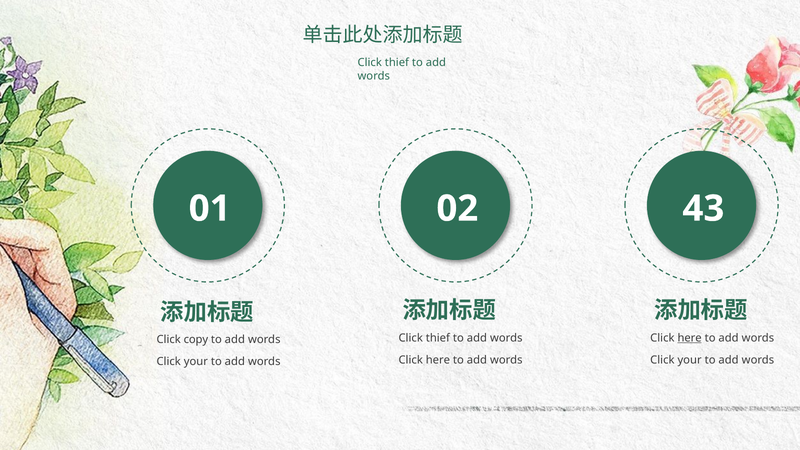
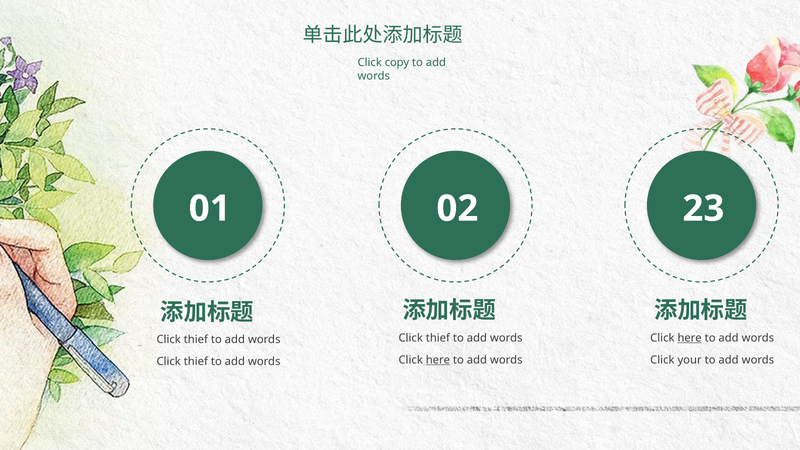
thief at (397, 63): thief -> copy
43: 43 -> 23
copy at (196, 340): copy -> thief
here at (438, 360) underline: none -> present
your at (196, 362): your -> thief
